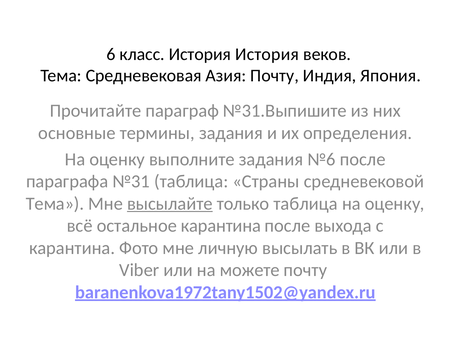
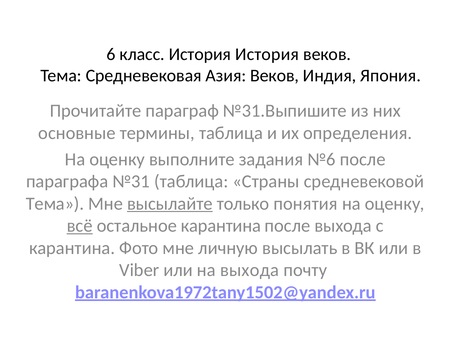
Азия Почту: Почту -> Веков
термины задания: задания -> таблица
только таблица: таблица -> понятия
всё underline: none -> present
на можете: можете -> выхода
